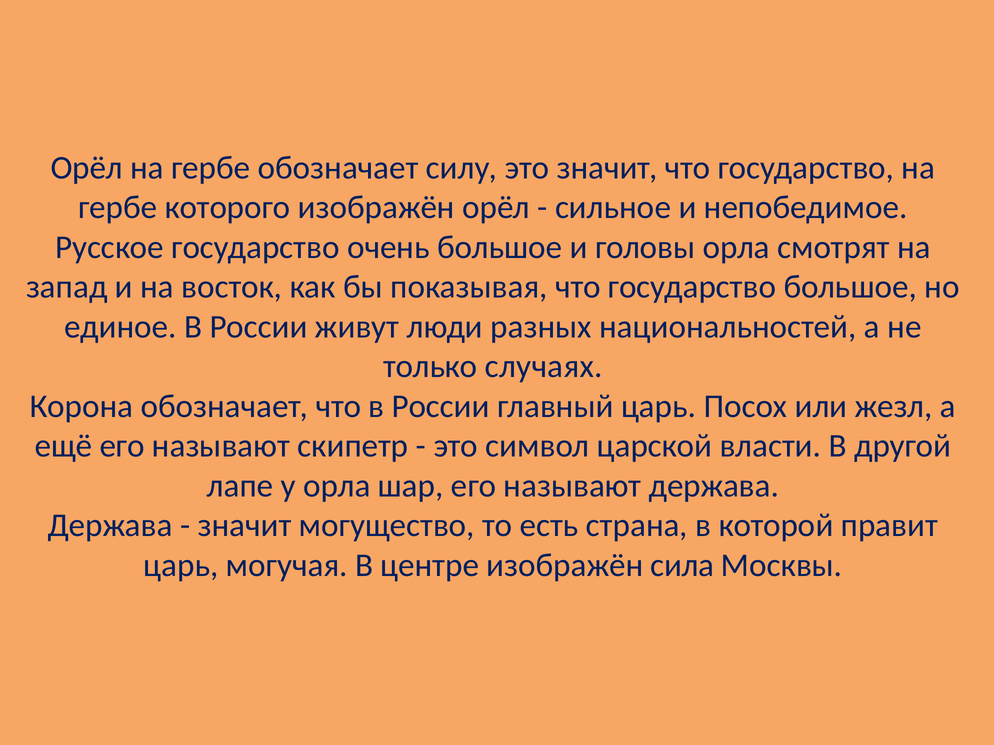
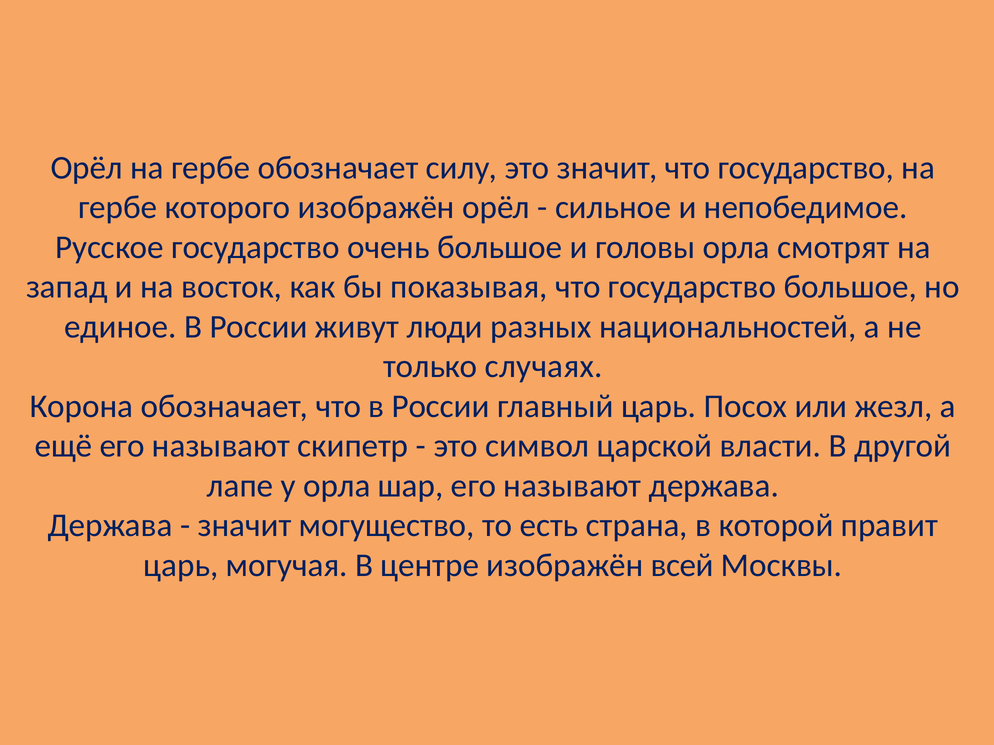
сила: сила -> всей
